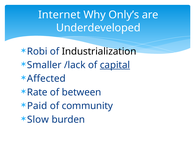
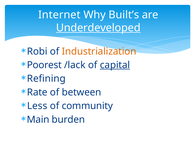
Only’s: Only’s -> Built’s
Underdeveloped underline: none -> present
Industrialization colour: black -> orange
Smaller: Smaller -> Poorest
Affected: Affected -> Refining
Paid: Paid -> Less
Slow: Slow -> Main
